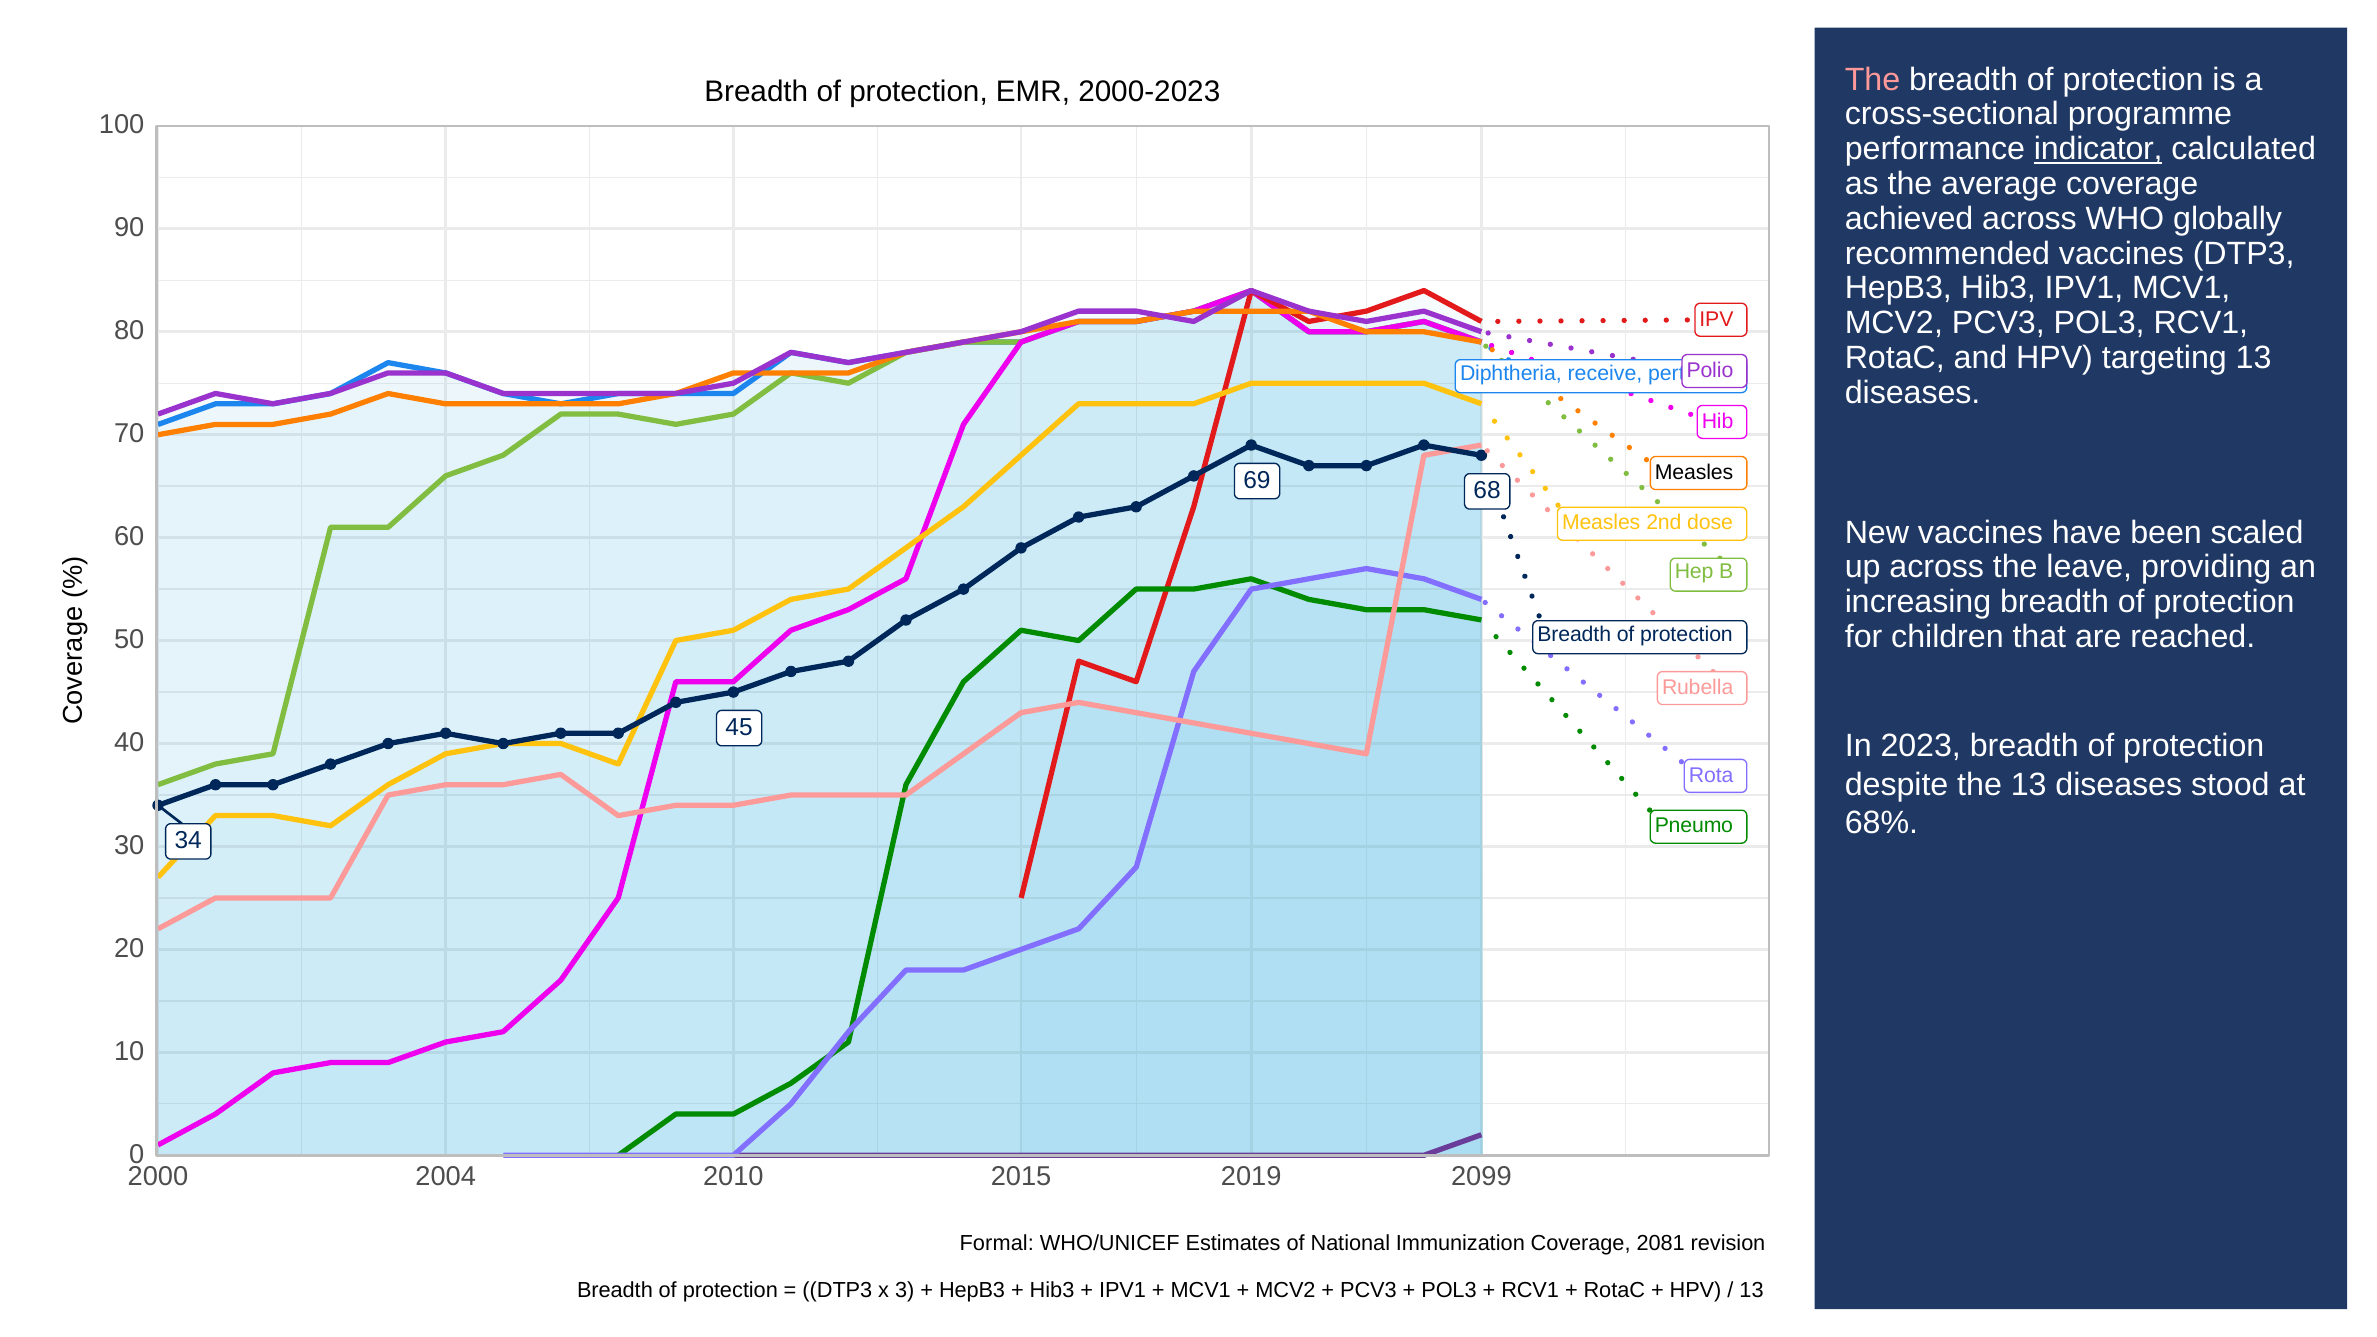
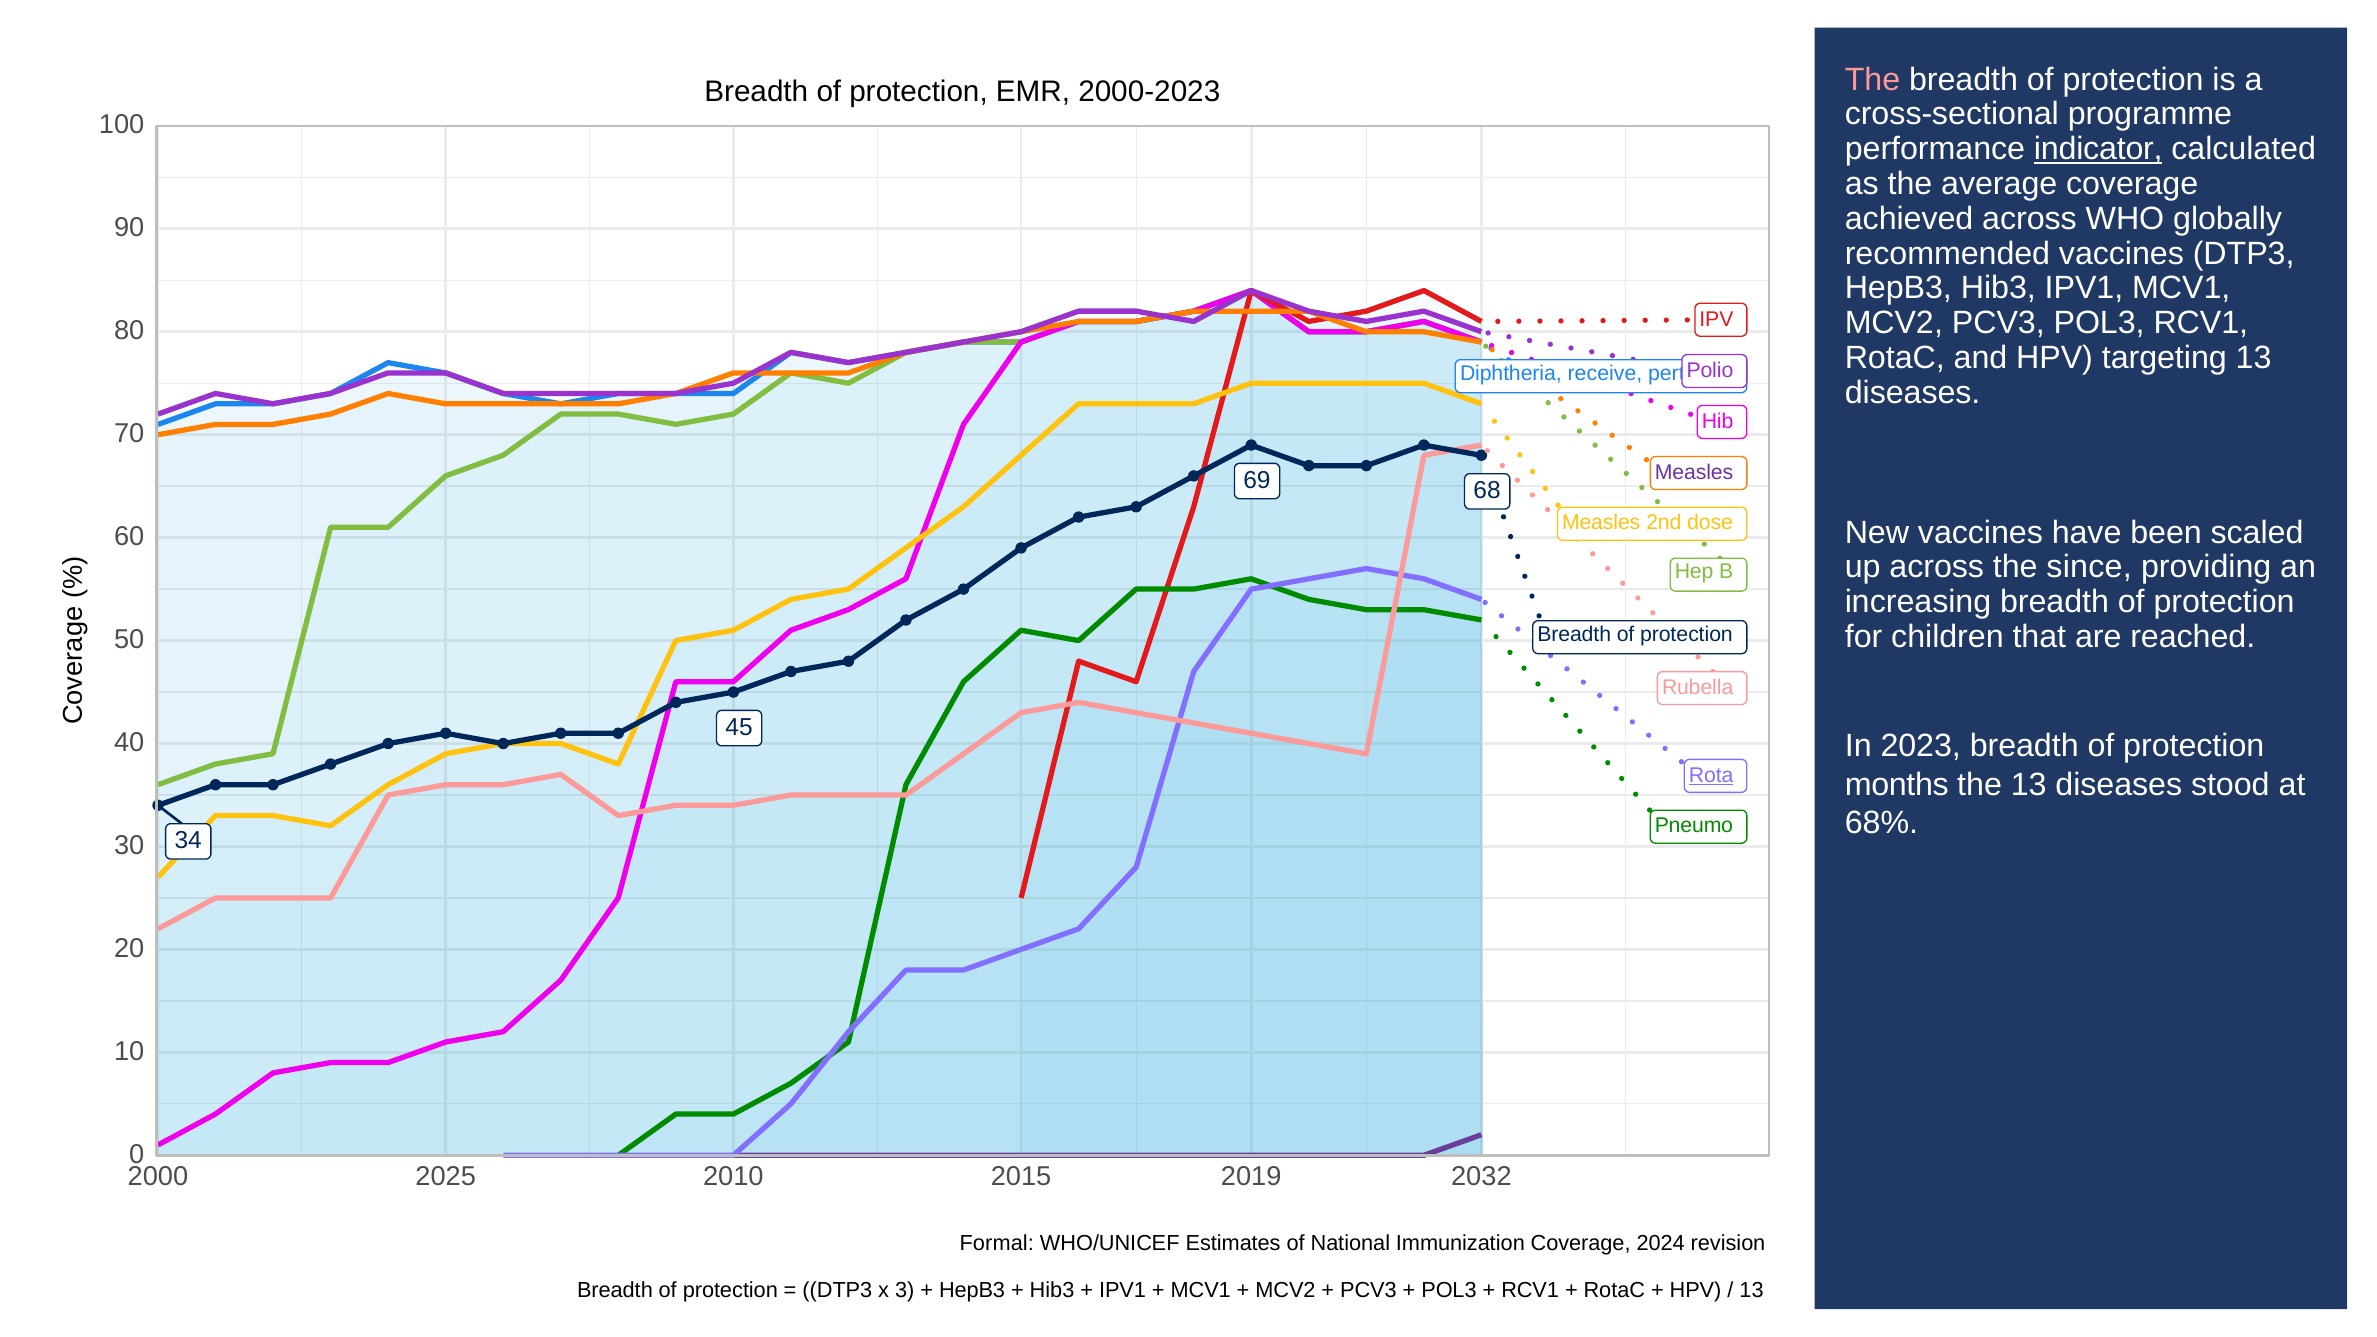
Measles at (1694, 472) colour: black -> purple
leave: leave -> since
Rota underline: none -> present
despite: despite -> months
2004: 2004 -> 2025
2099: 2099 -> 2032
2081: 2081 -> 2024
